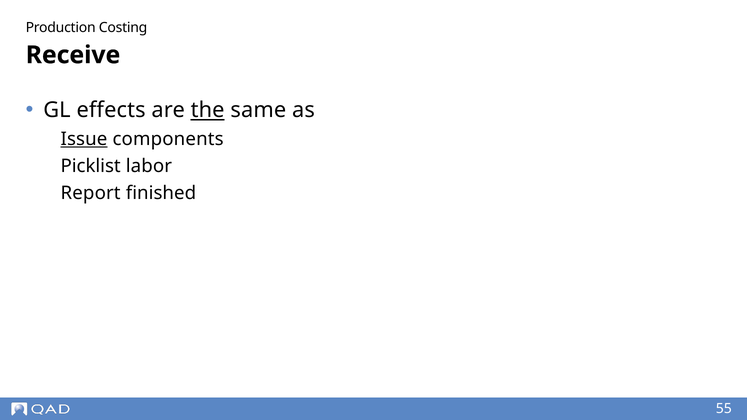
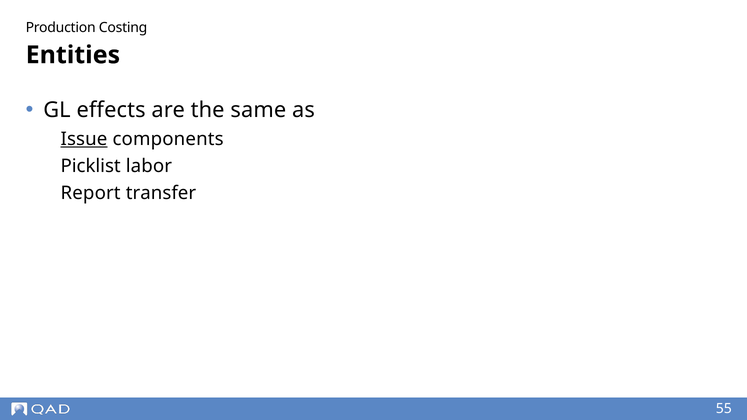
Receive: Receive -> Entities
the underline: present -> none
finished: finished -> transfer
